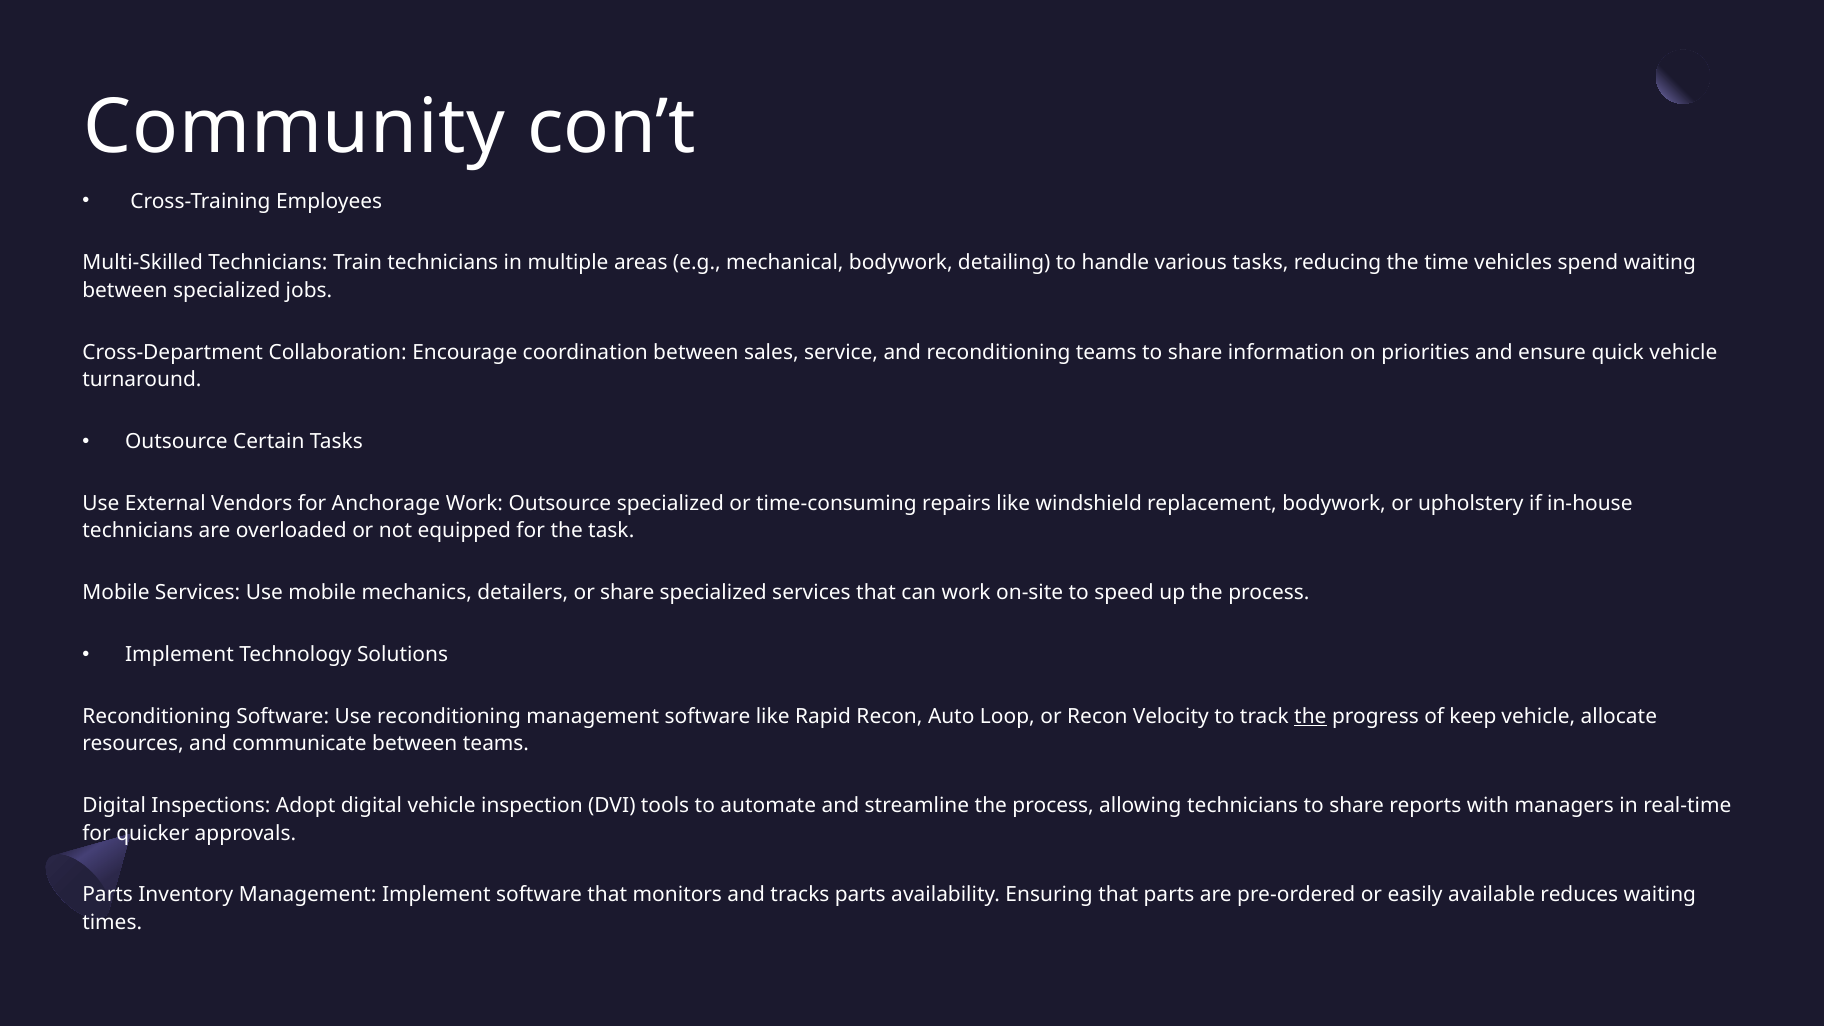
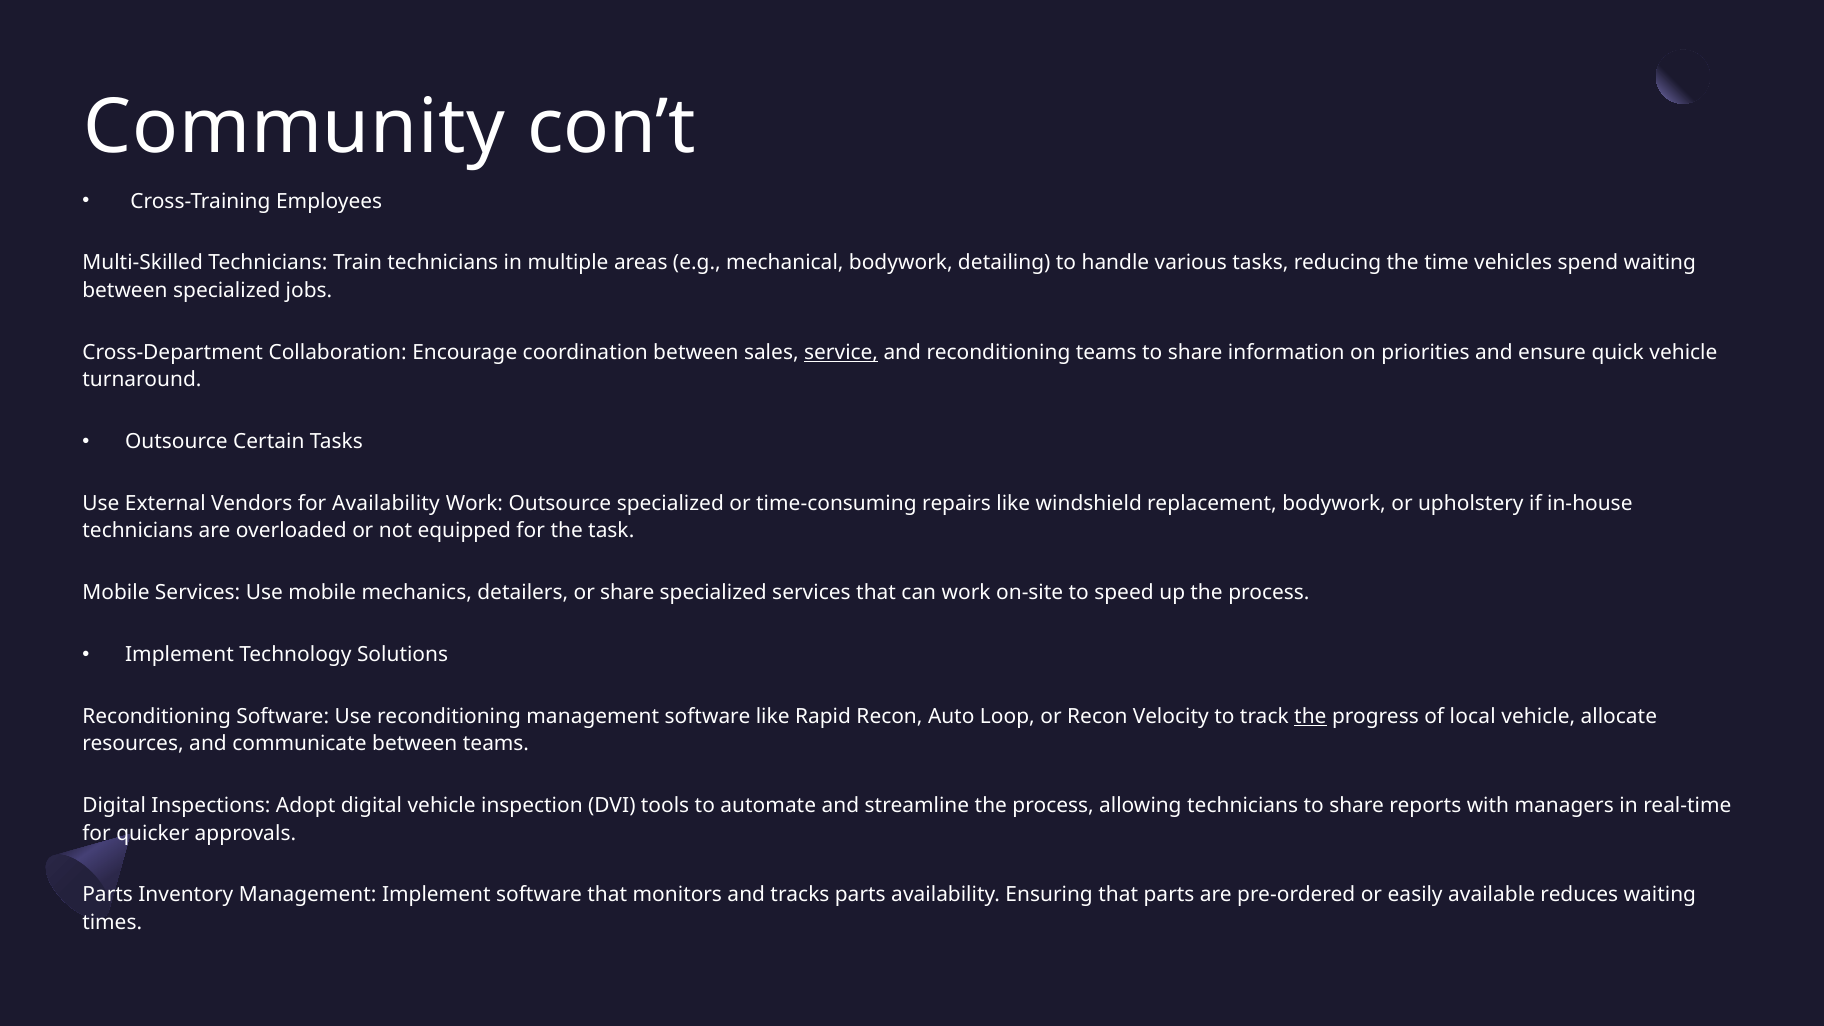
service underline: none -> present
for Anchorage: Anchorage -> Availability
keep: keep -> local
